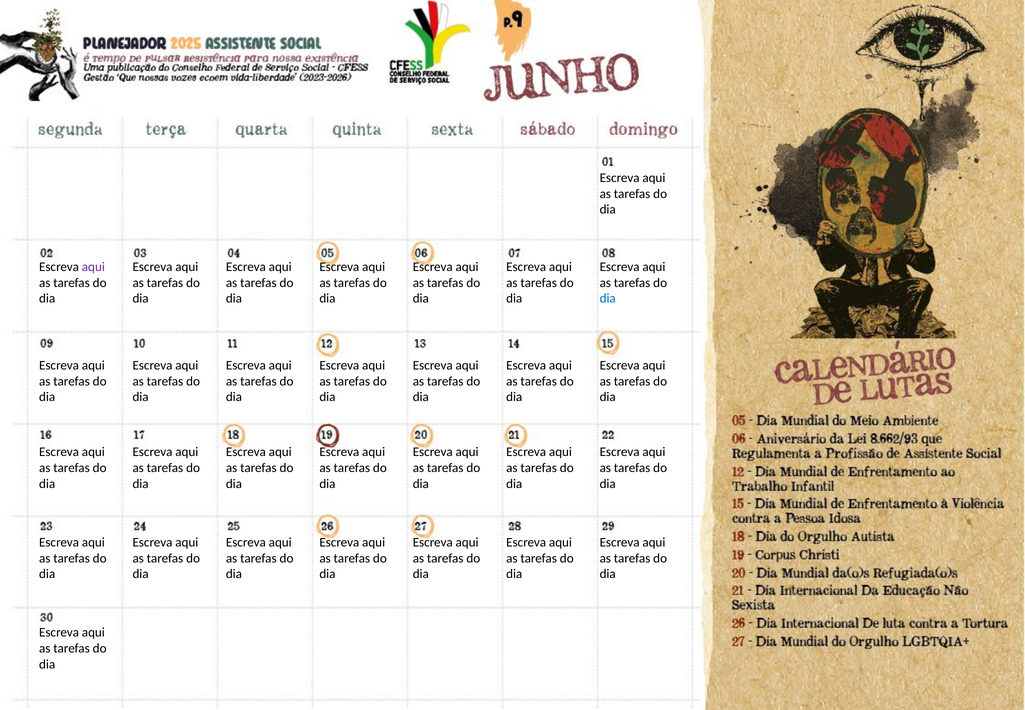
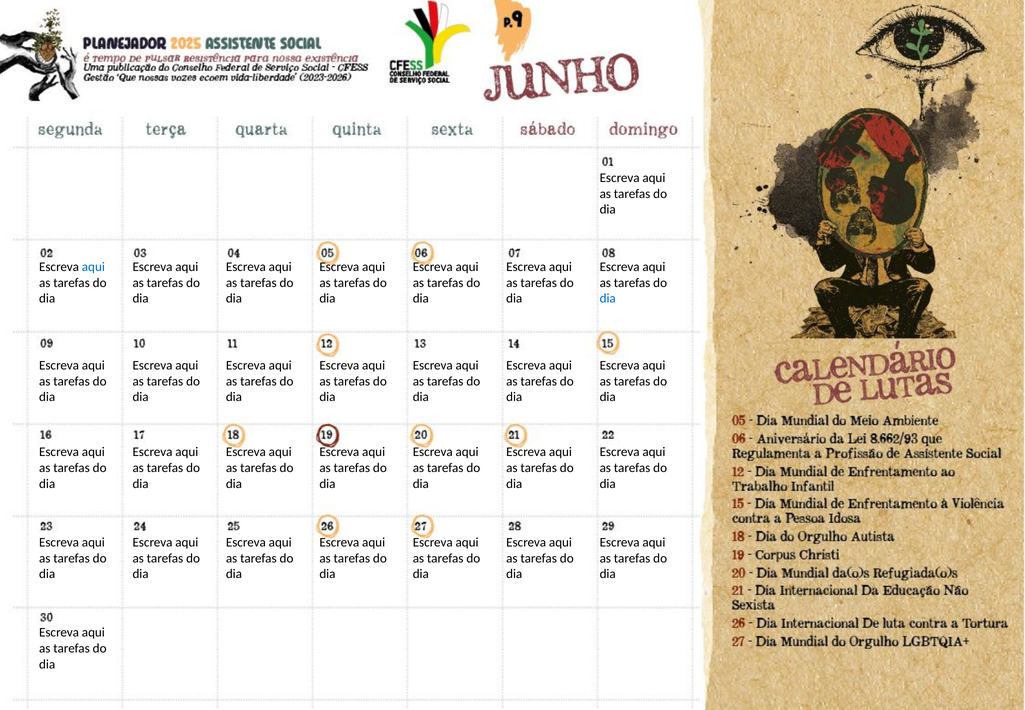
aqui at (93, 267) colour: purple -> blue
